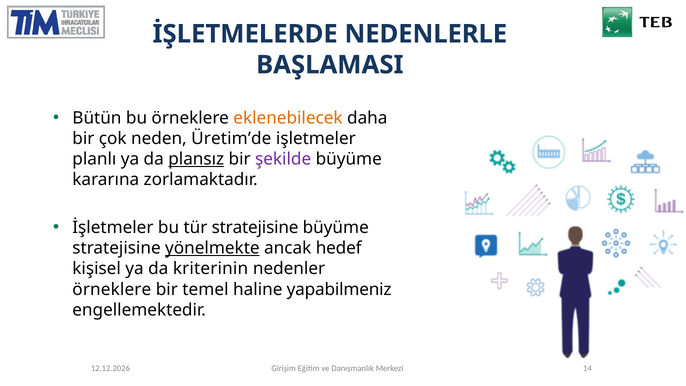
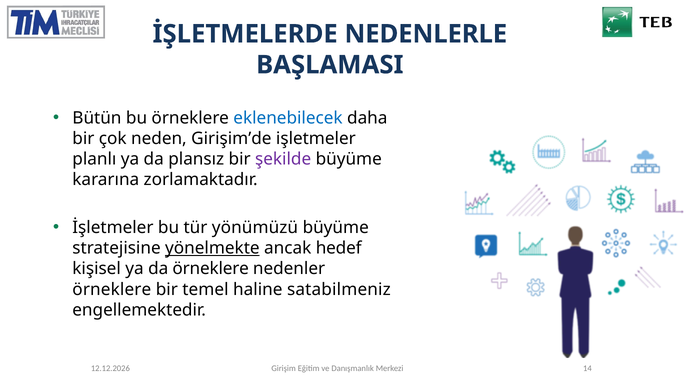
eklenebilecek colour: orange -> blue
Üretim’de: Üretim’de -> Girişim’de
plansız underline: present -> none
tür stratejisine: stratejisine -> yönümüzü
da kriterinin: kriterinin -> örneklere
yapabilmeniz: yapabilmeniz -> satabilmeniz
